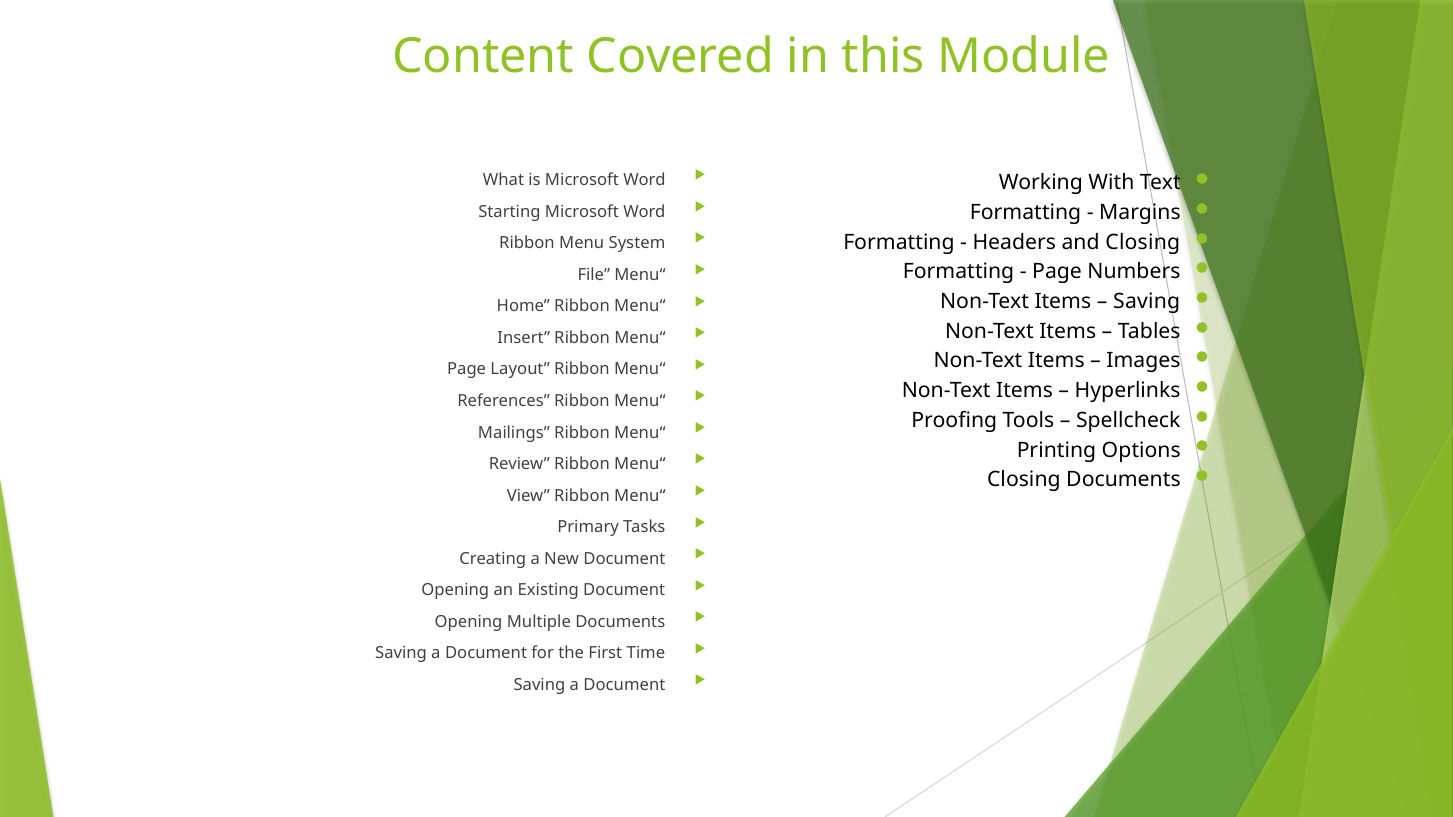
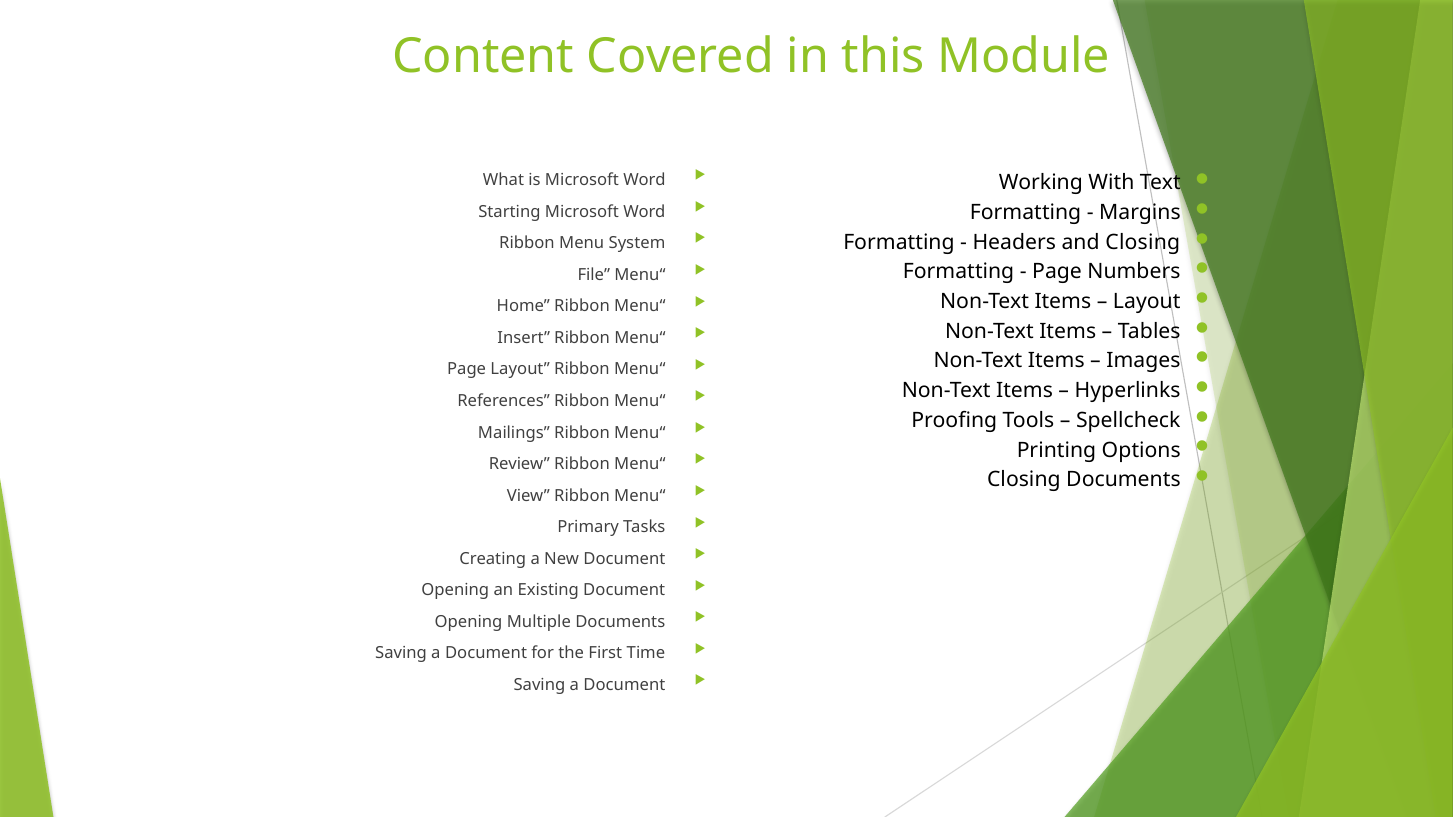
Saving at (1147, 302): Saving -> Layout
